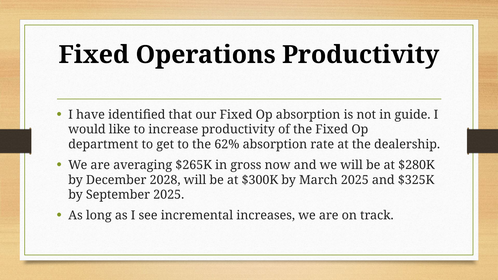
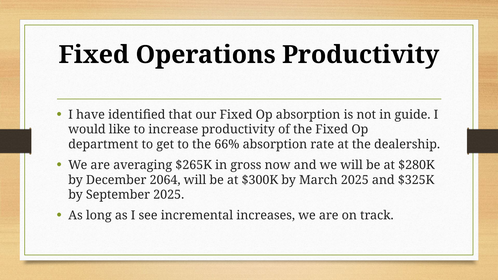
62%: 62% -> 66%
2028: 2028 -> 2064
